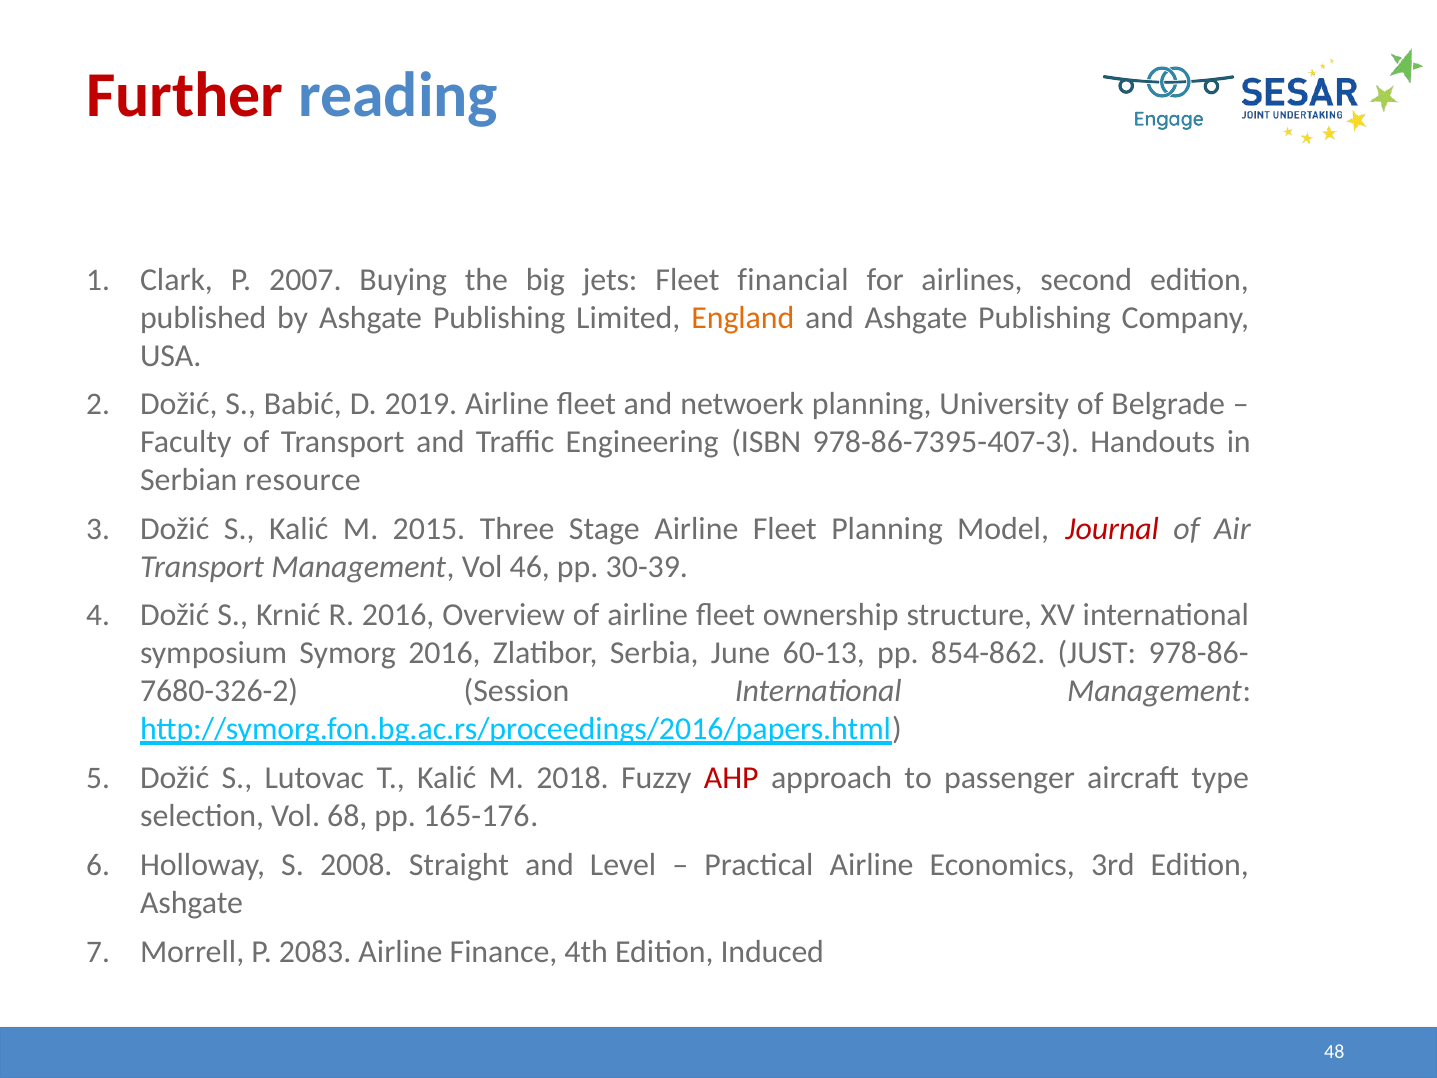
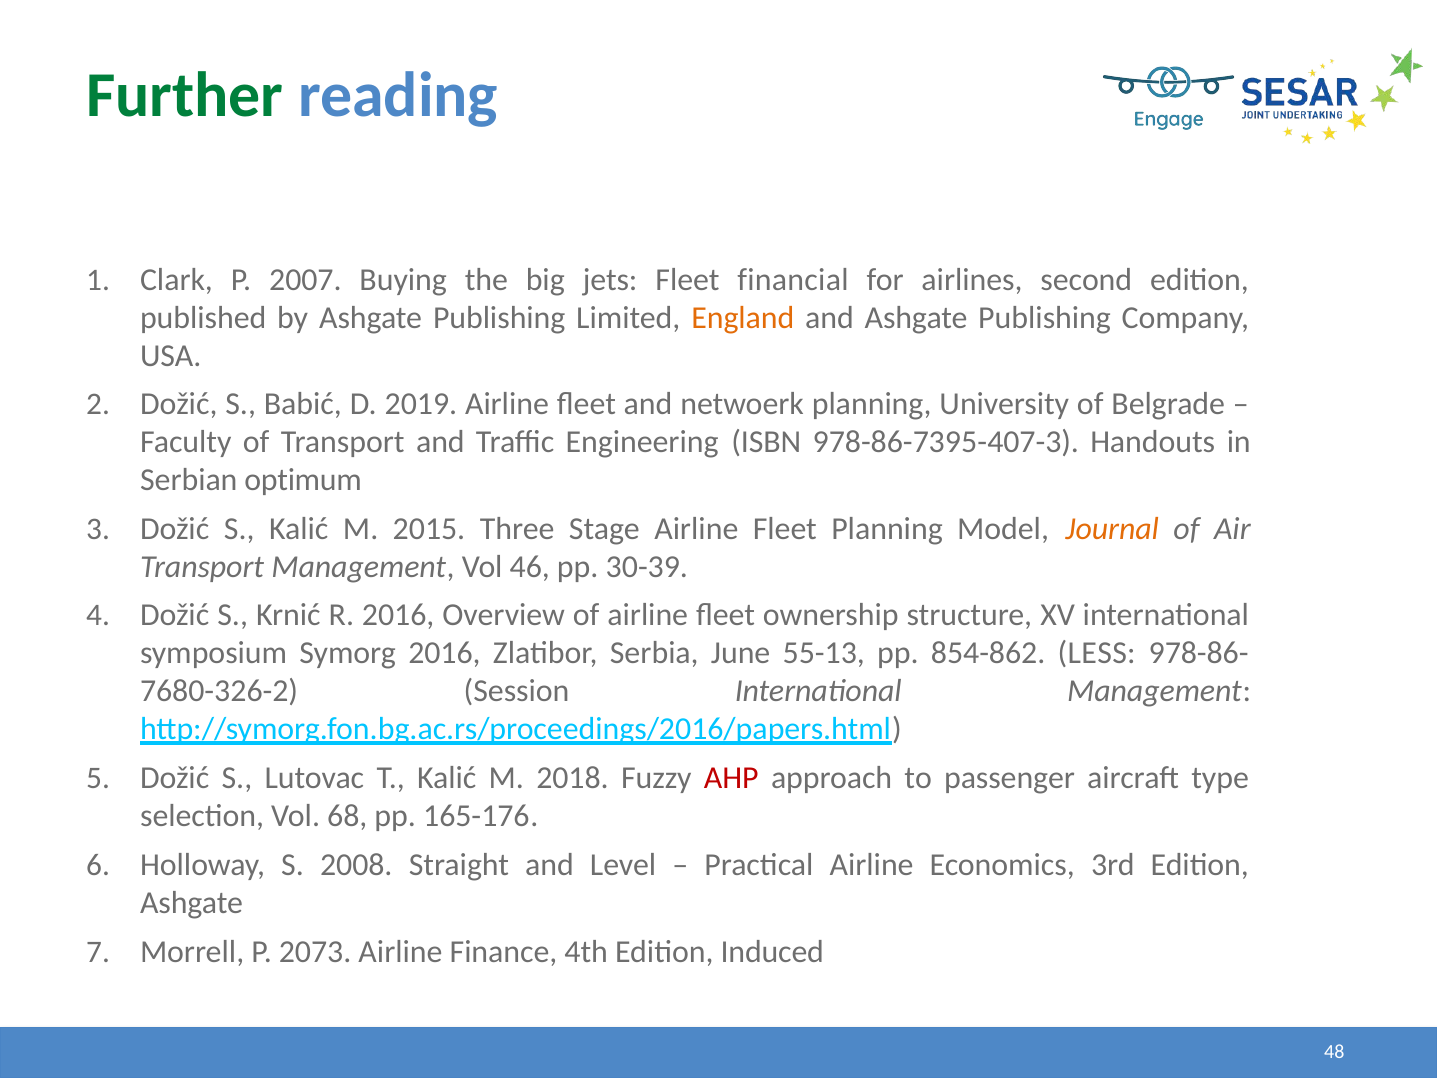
Further colour: red -> green
resource: resource -> optimum
Journal colour: red -> orange
60-13: 60-13 -> 55-13
JUST: JUST -> LESS
2083: 2083 -> 2073
